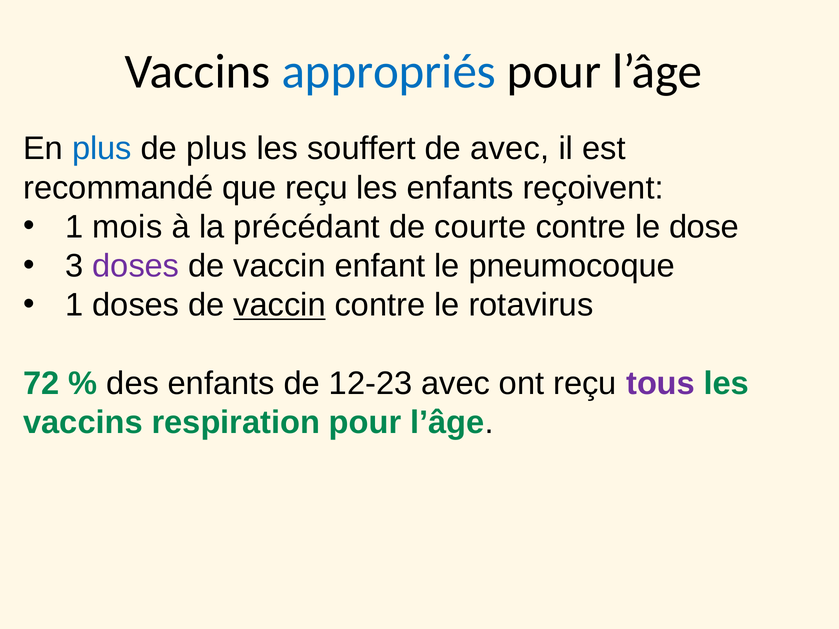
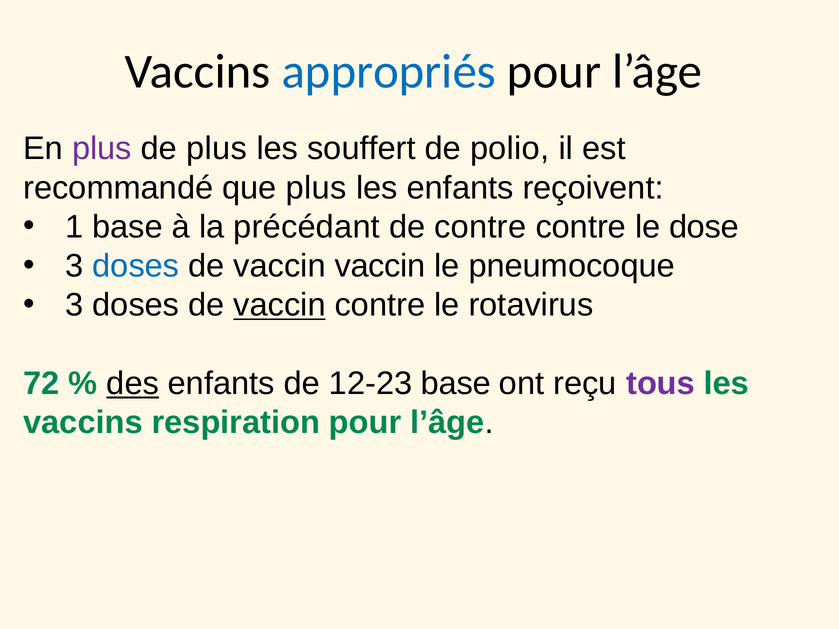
plus at (102, 149) colour: blue -> purple
de avec: avec -> polio
que reçu: reçu -> plus
1 mois: mois -> base
de courte: courte -> contre
doses at (136, 266) colour: purple -> blue
vaccin enfant: enfant -> vaccin
1 at (74, 305): 1 -> 3
des underline: none -> present
12-23 avec: avec -> base
